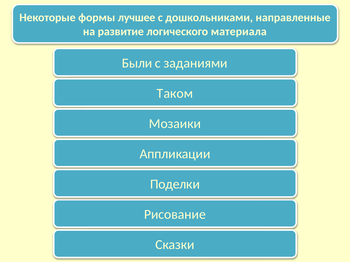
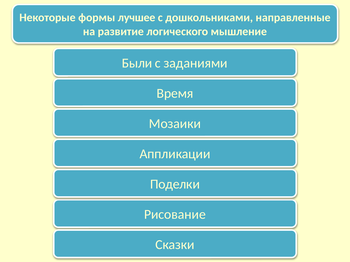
материала: материала -> мышление
Таком: Таком -> Время
